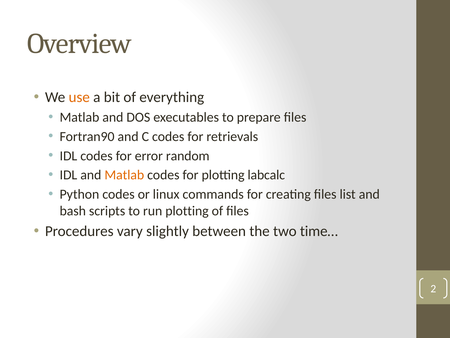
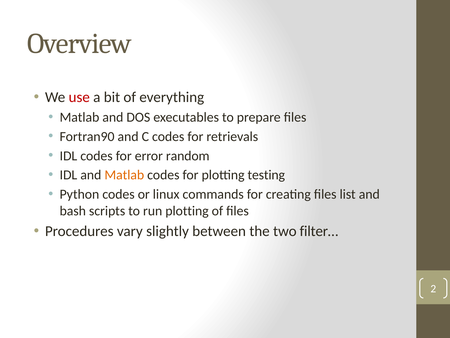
use colour: orange -> red
labcalc: labcalc -> testing
time…: time… -> filter…
